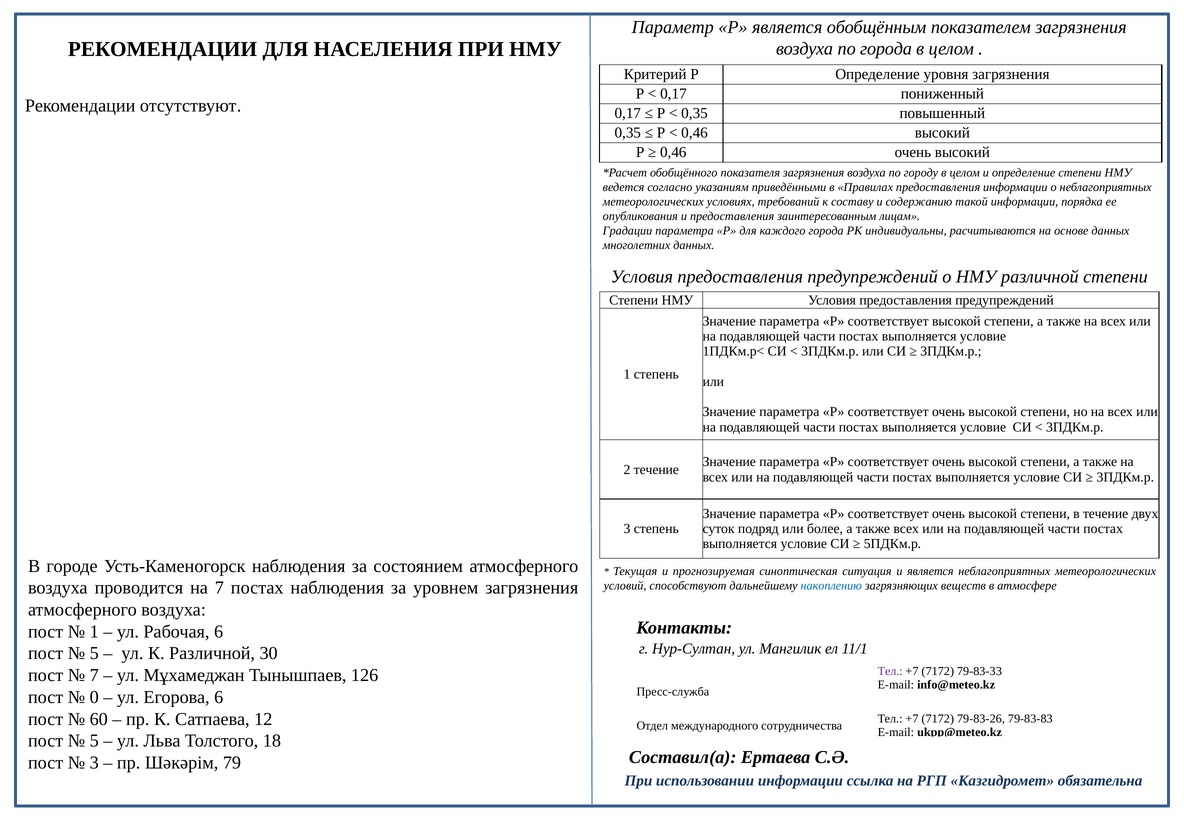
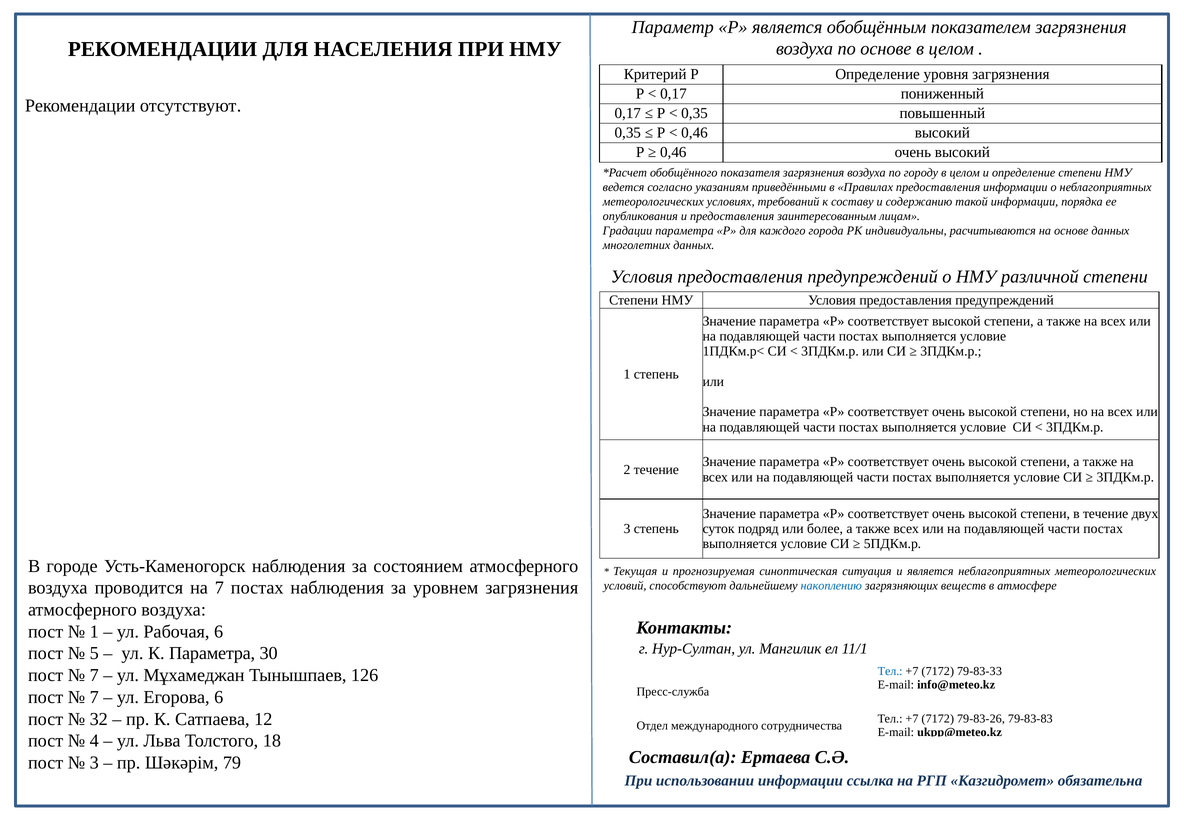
по города: города -> основе
К Различной: Различной -> Параметра
Тел at (890, 671) colour: purple -> blue
0 at (94, 697): 0 -> 7
60: 60 -> 32
5 at (94, 741): 5 -> 4
